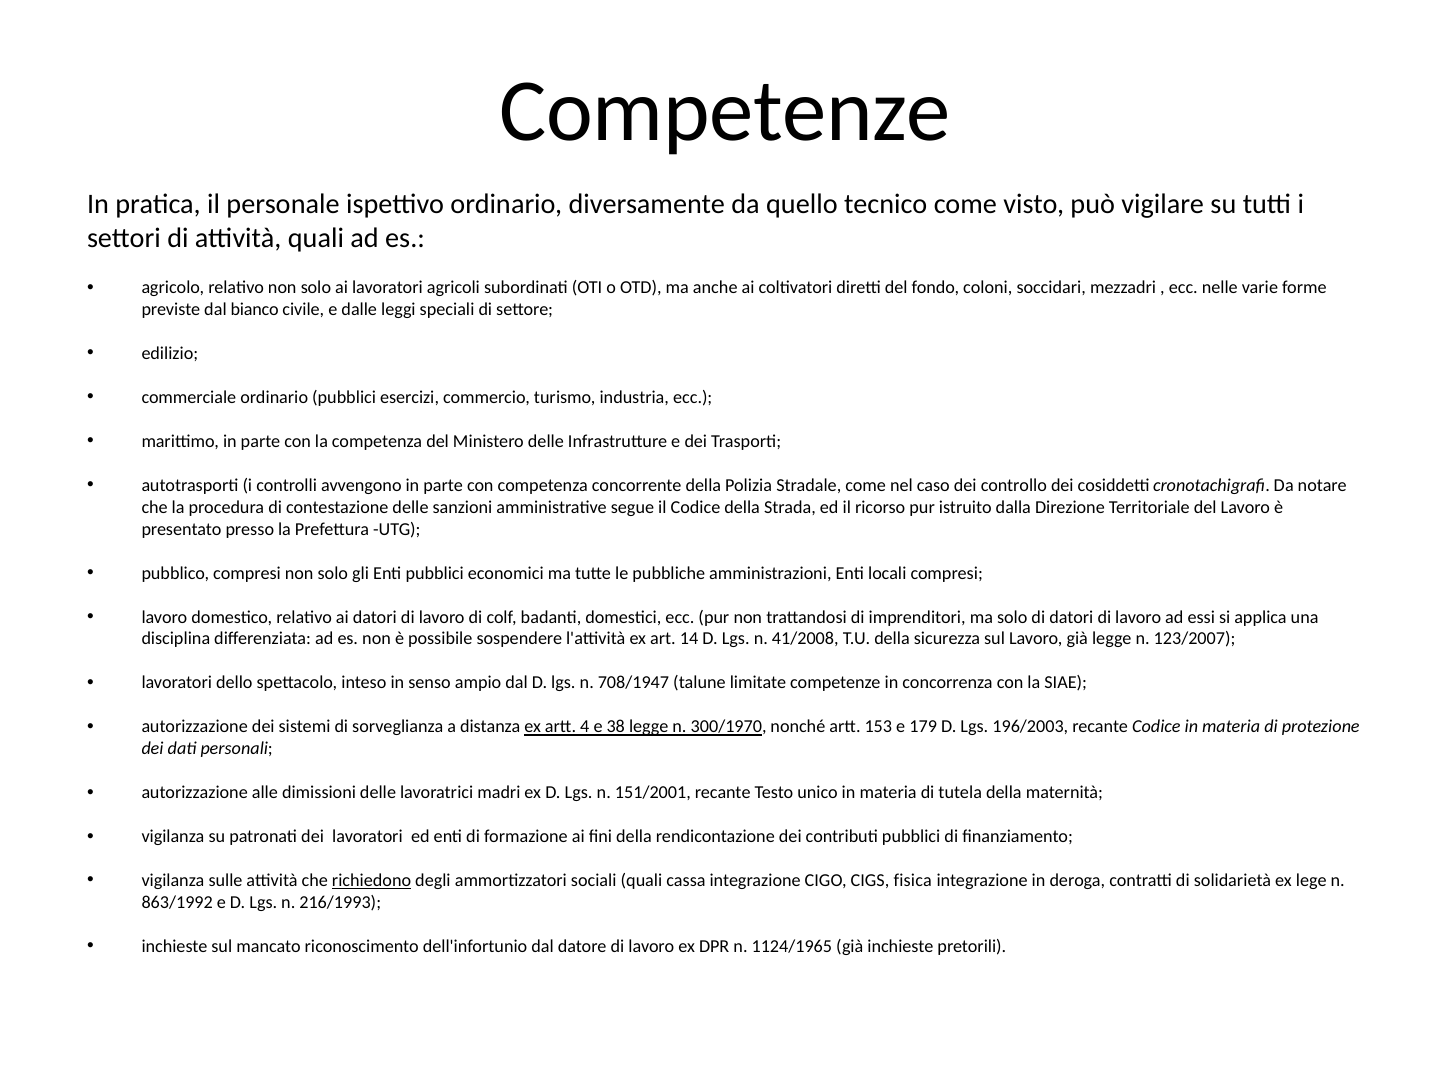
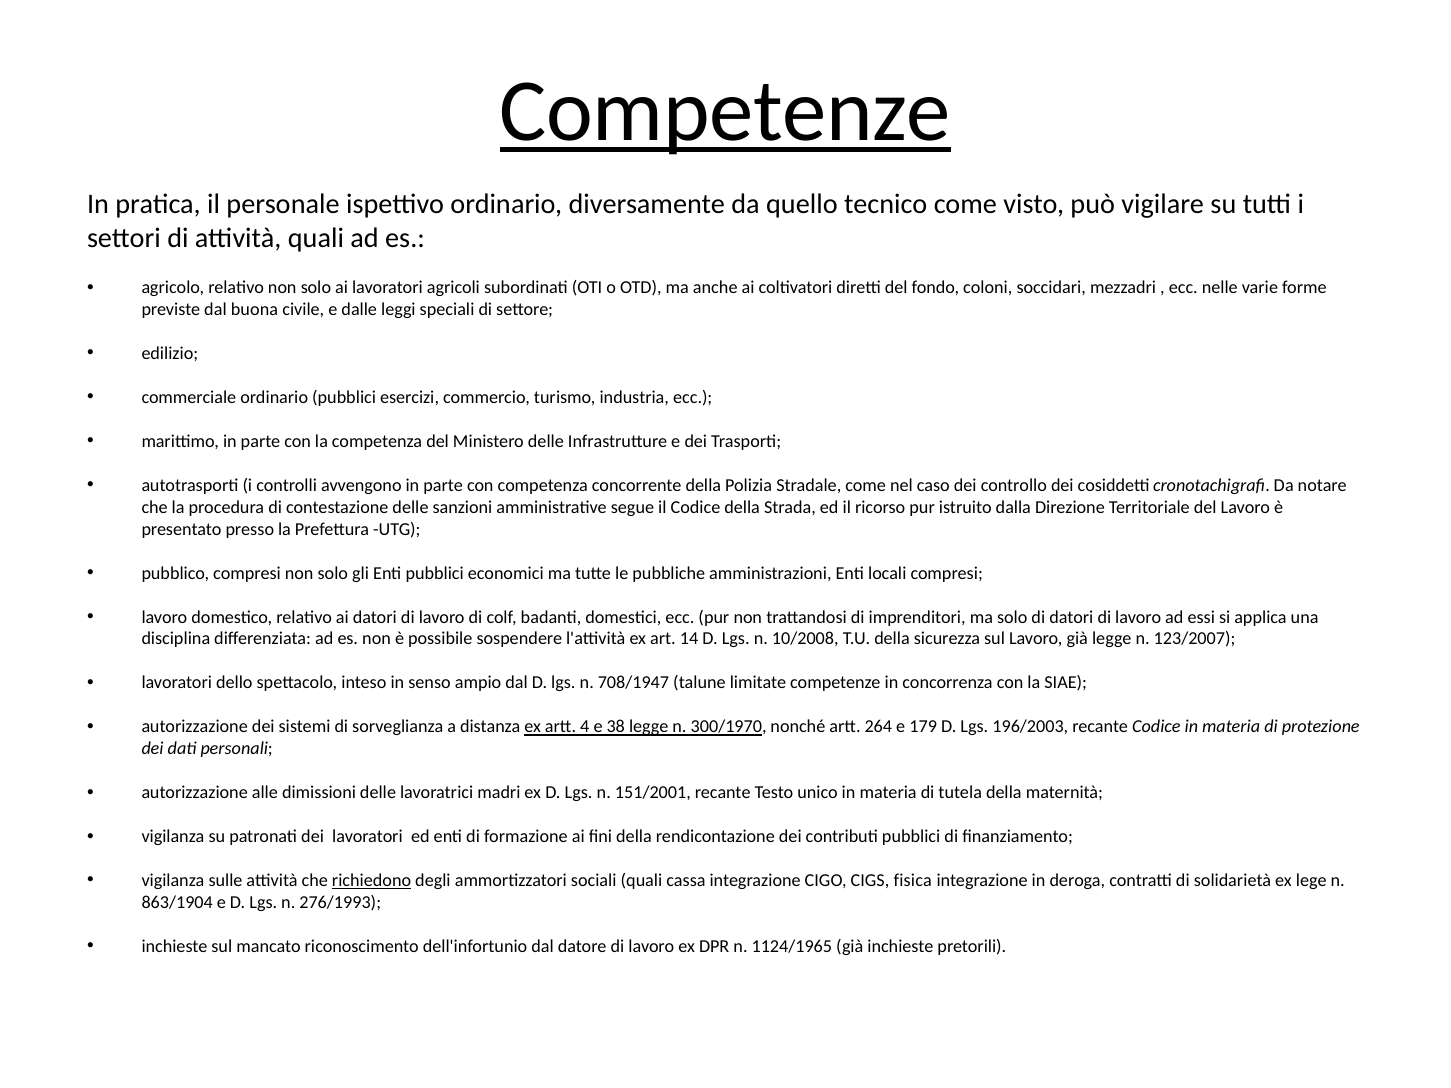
Competenze at (725, 112) underline: none -> present
bianco: bianco -> buona
41/2008: 41/2008 -> 10/2008
153: 153 -> 264
863/1992: 863/1992 -> 863/1904
216/1993: 216/1993 -> 276/1993
